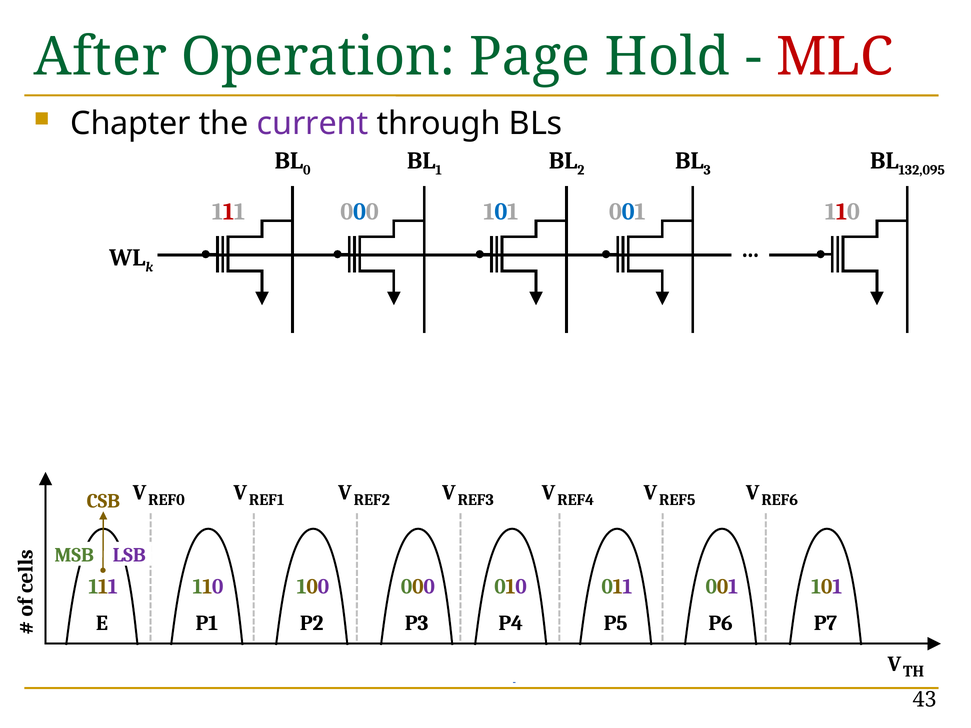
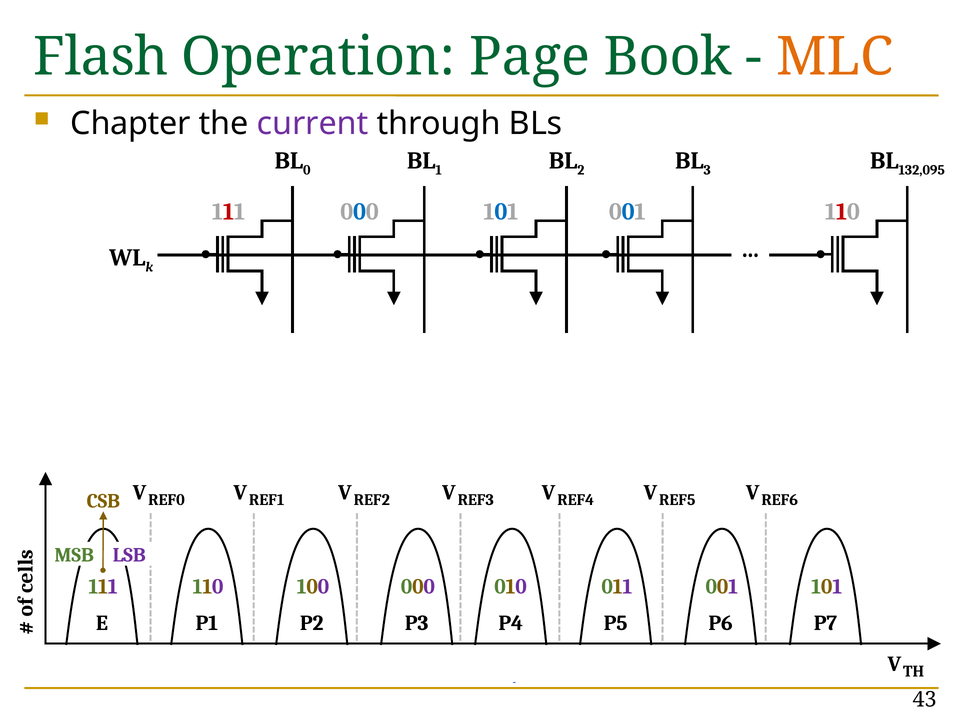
After: After -> Flash
Hold: Hold -> Book
MLC colour: red -> orange
